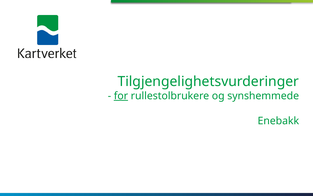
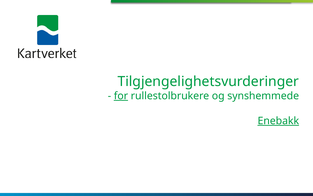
Enebakk underline: none -> present
